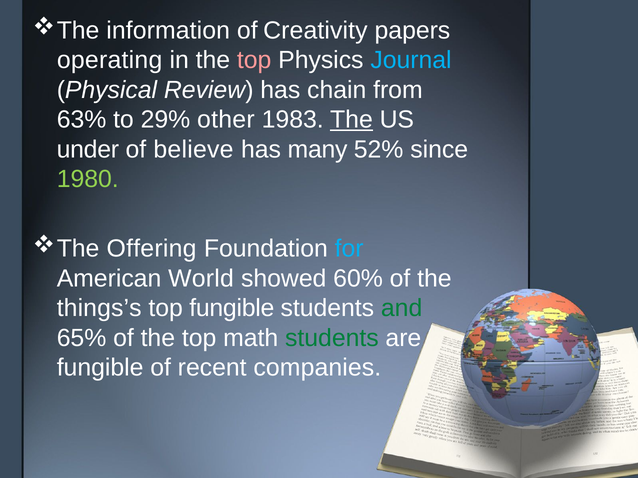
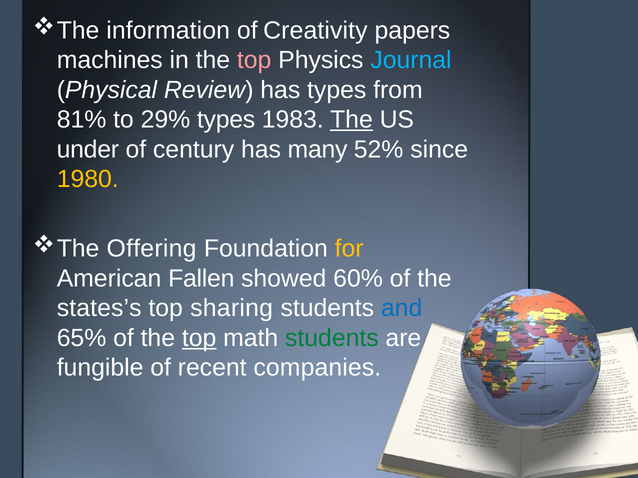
operating: operating -> machines
has chain: chain -> types
63%: 63% -> 81%
29% other: other -> types
believe: believe -> century
1980 colour: light green -> yellow
for colour: light blue -> yellow
World: World -> Fallen
things’s: things’s -> states’s
top fungible: fungible -> sharing
and colour: green -> blue
top at (199, 338) underline: none -> present
